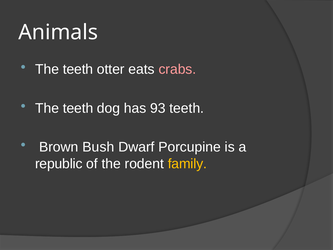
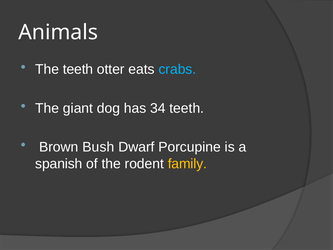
crabs colour: pink -> light blue
teeth at (78, 108): teeth -> giant
93: 93 -> 34
republic: republic -> spanish
